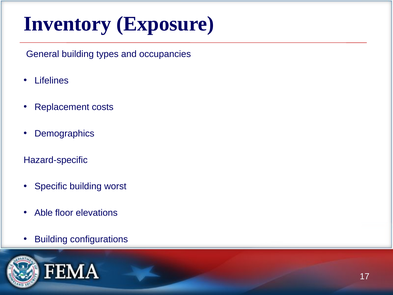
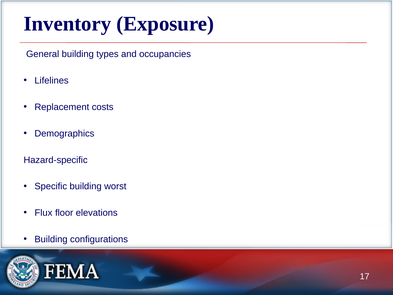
Able: Able -> Flux
